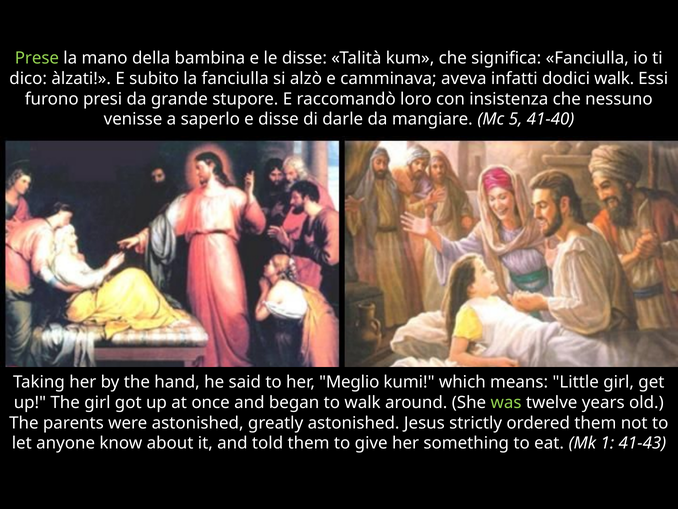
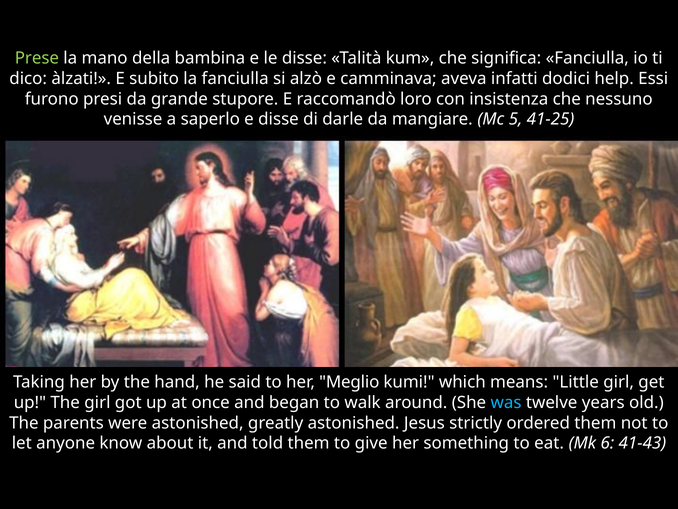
dodici walk: walk -> help
41-40: 41-40 -> 41-25
was colour: light green -> light blue
1: 1 -> 6
